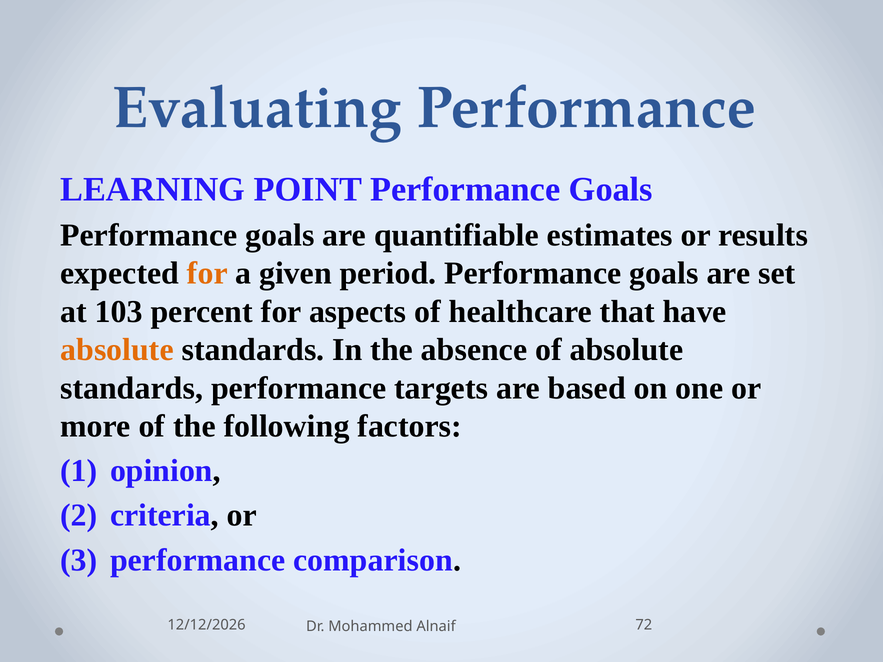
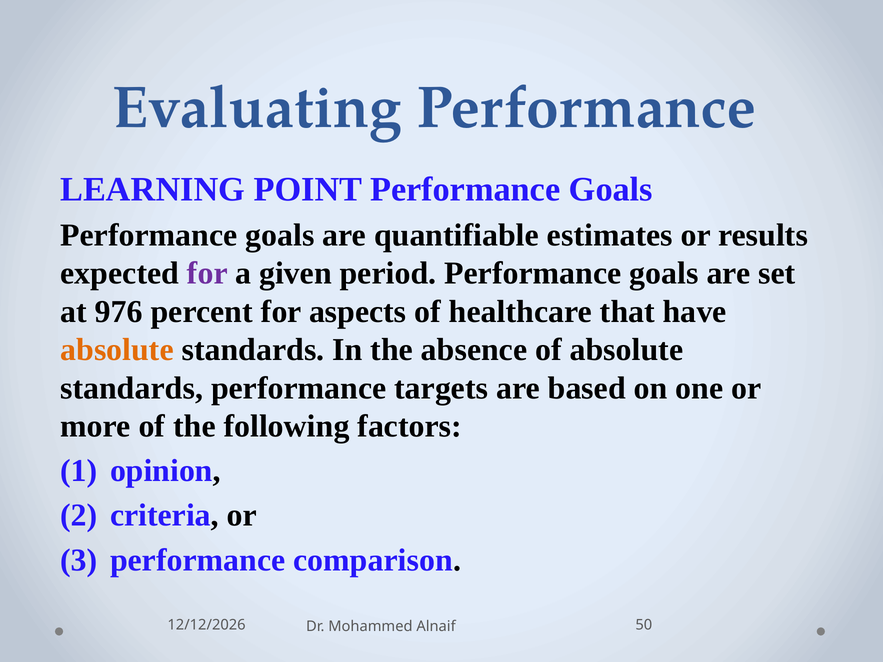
for at (207, 274) colour: orange -> purple
103: 103 -> 976
72: 72 -> 50
